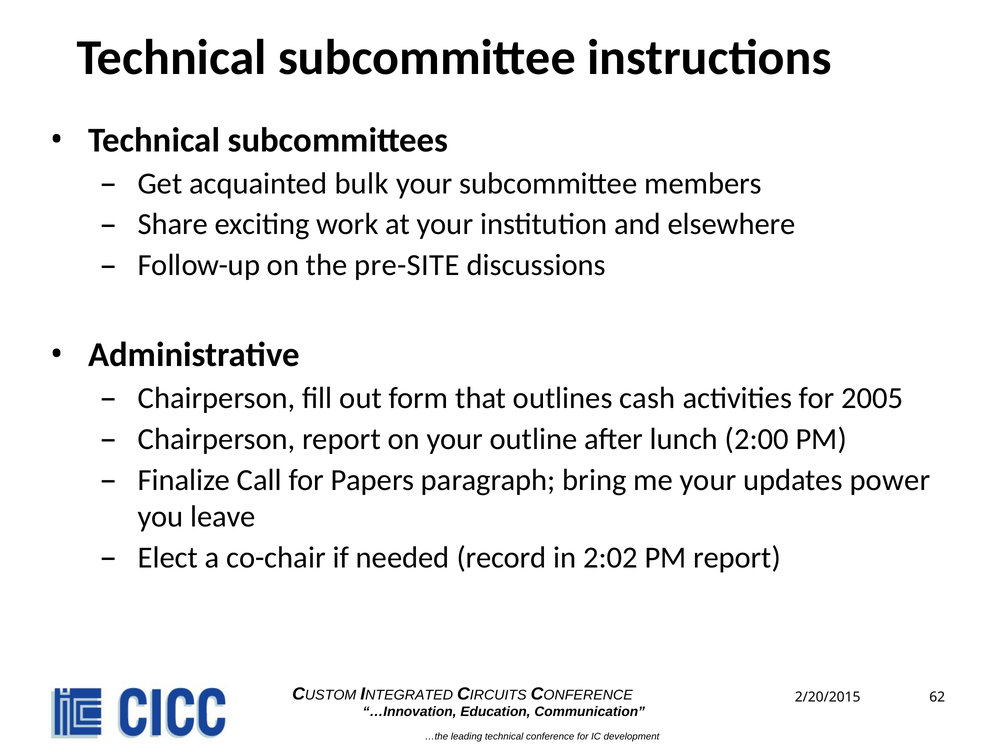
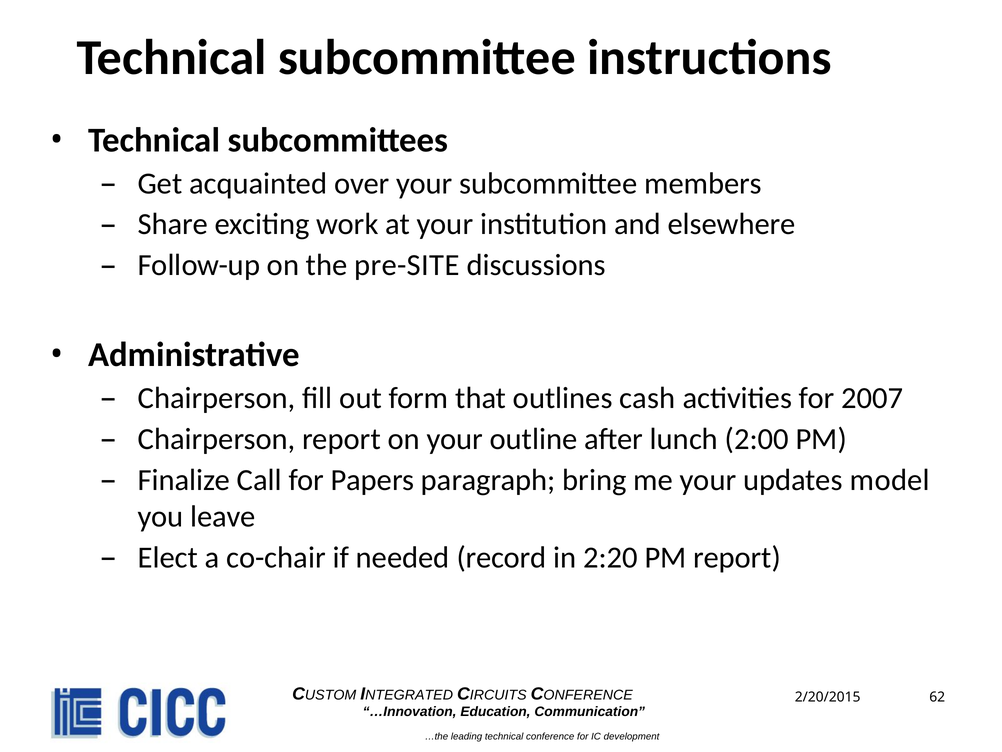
bulk: bulk -> over
2005: 2005 -> 2007
power: power -> model
2:02: 2:02 -> 2:20
